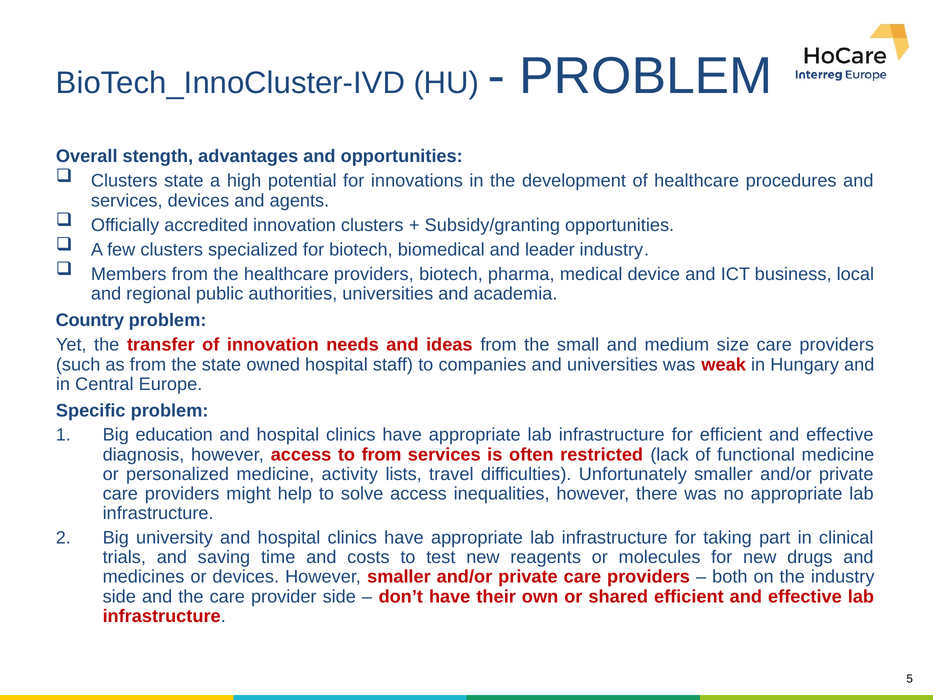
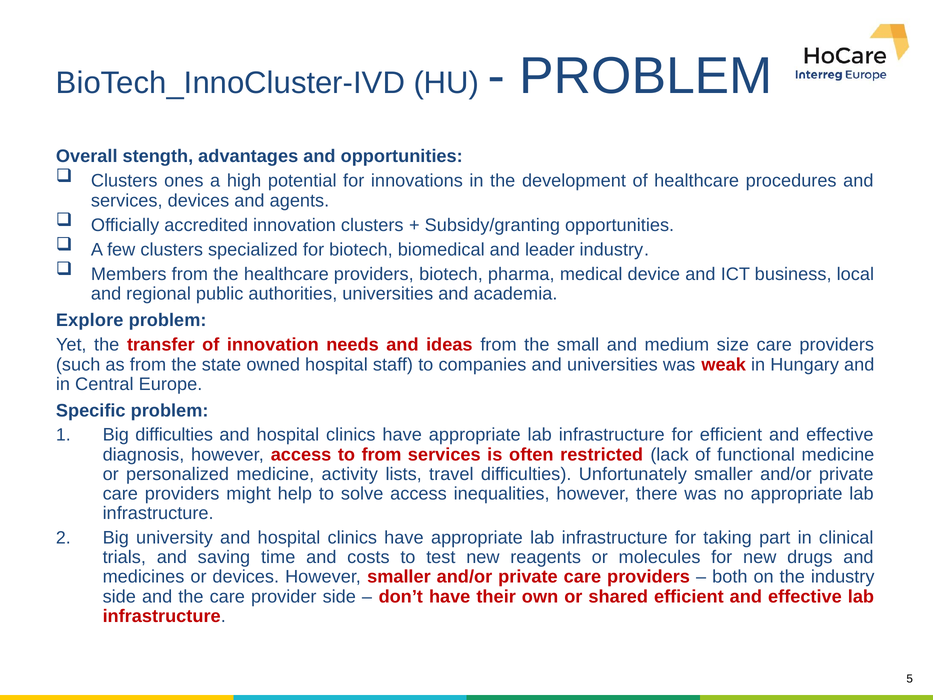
Clusters state: state -> ones
Country: Country -> Explore
Big education: education -> difficulties
